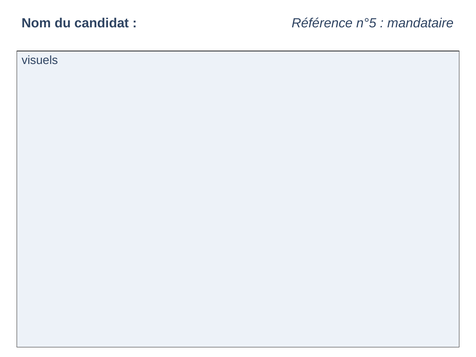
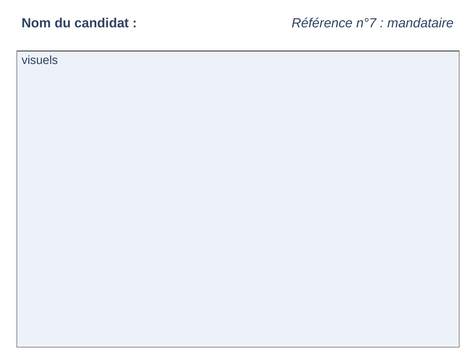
n°5: n°5 -> n°7
